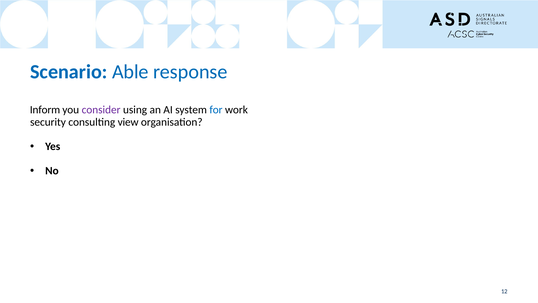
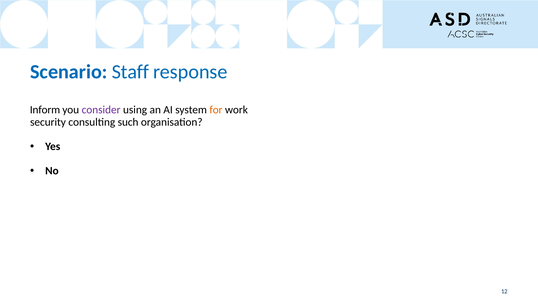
Able: Able -> Staff
for colour: blue -> orange
view: view -> such
